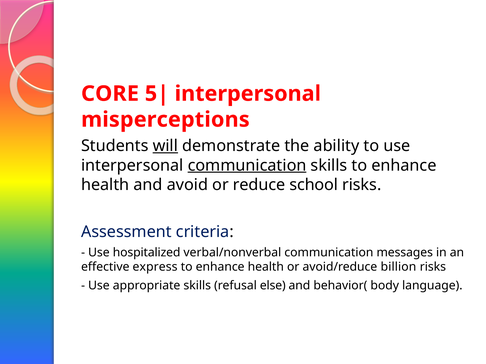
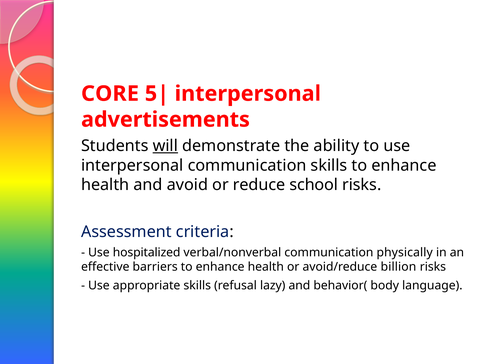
misperceptions: misperceptions -> advertisements
communication at (247, 166) underline: present -> none
messages: messages -> physically
express: express -> barriers
else: else -> lazy
